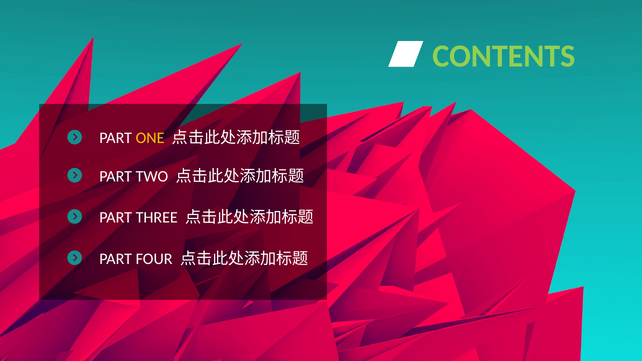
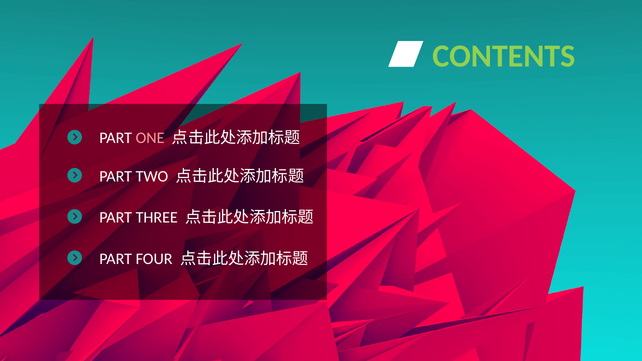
ONE colour: yellow -> pink
